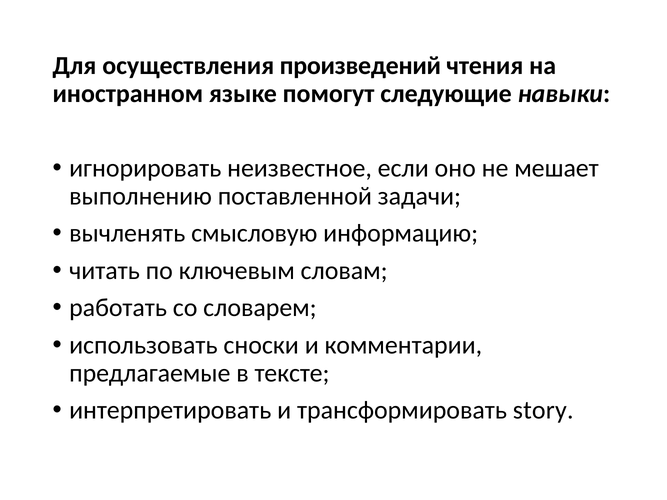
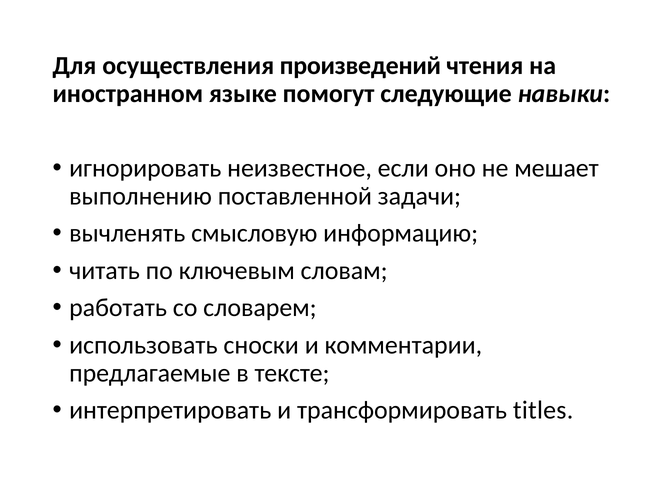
story: story -> titles
